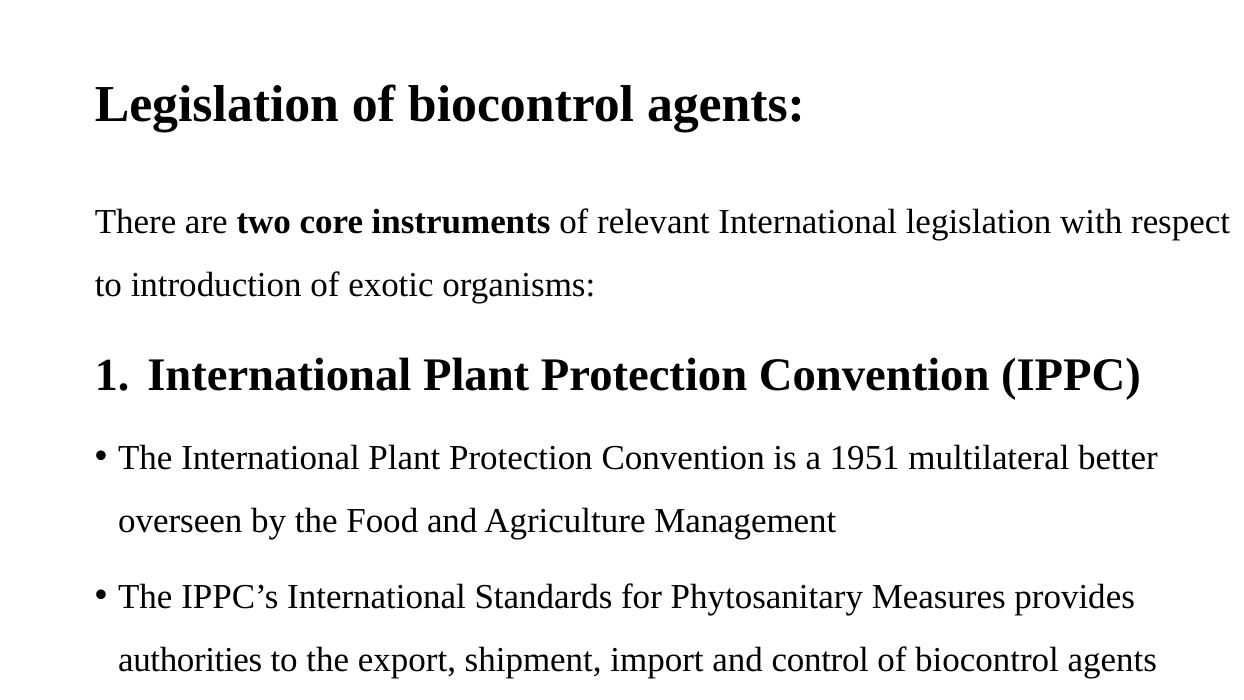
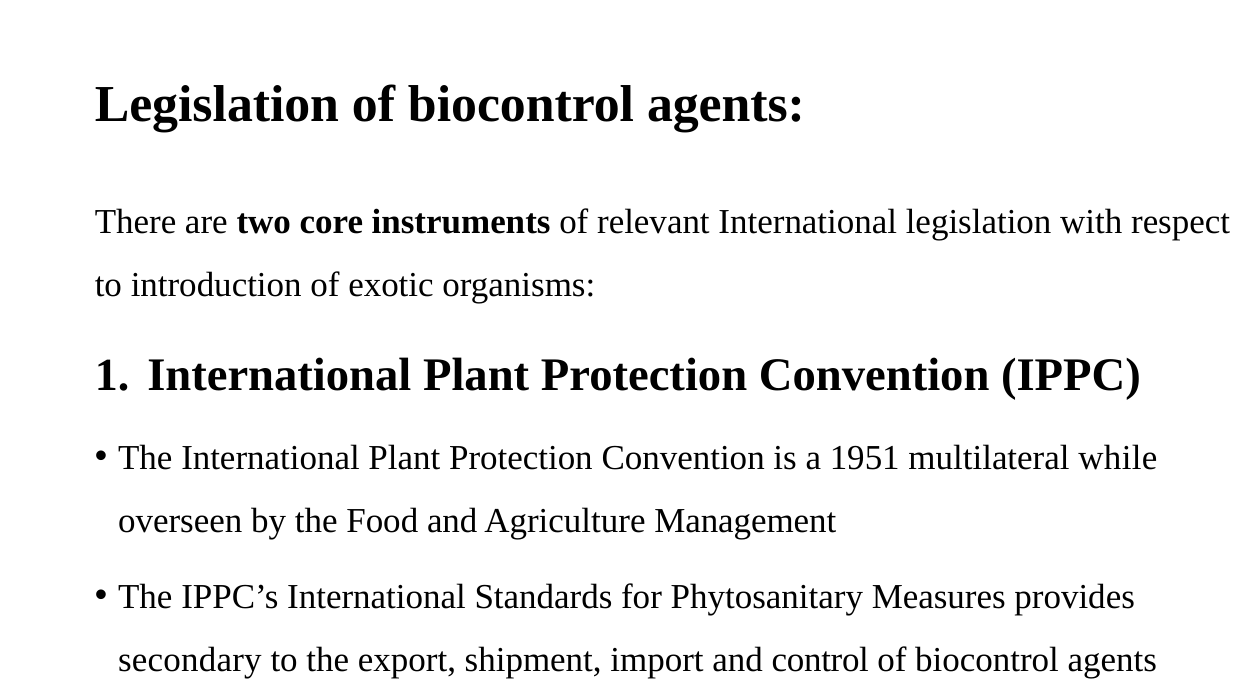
better: better -> while
authorities: authorities -> secondary
